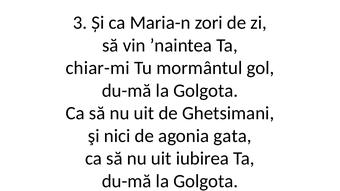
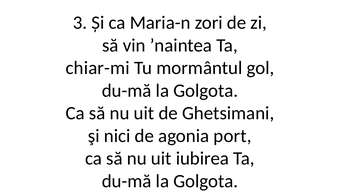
gata: gata -> port
